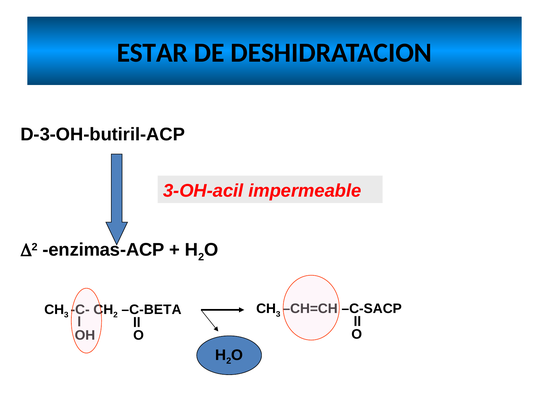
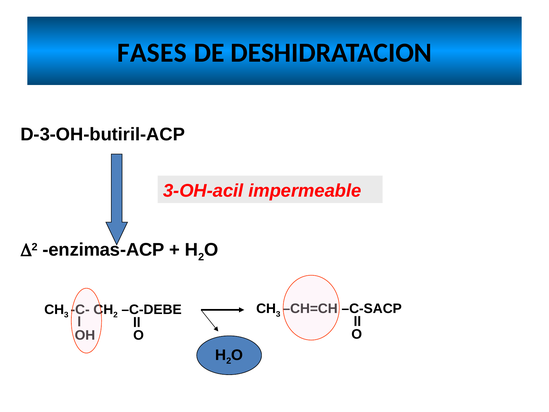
ESTAR: ESTAR -> FASES
C-BETA: C-BETA -> C-DEBE
